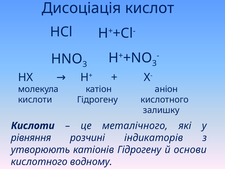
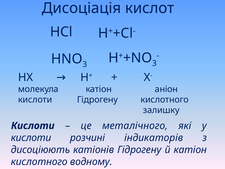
рівняння at (31, 138): рівняння -> кислоти
утворюють: утворюють -> дисоціюють
й основи: основи -> катіон
